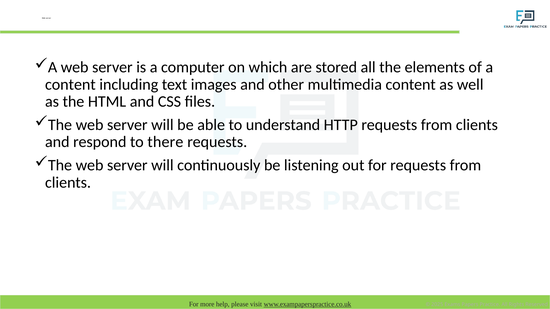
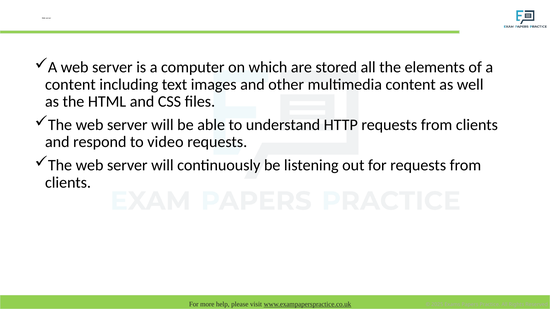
there: there -> video
